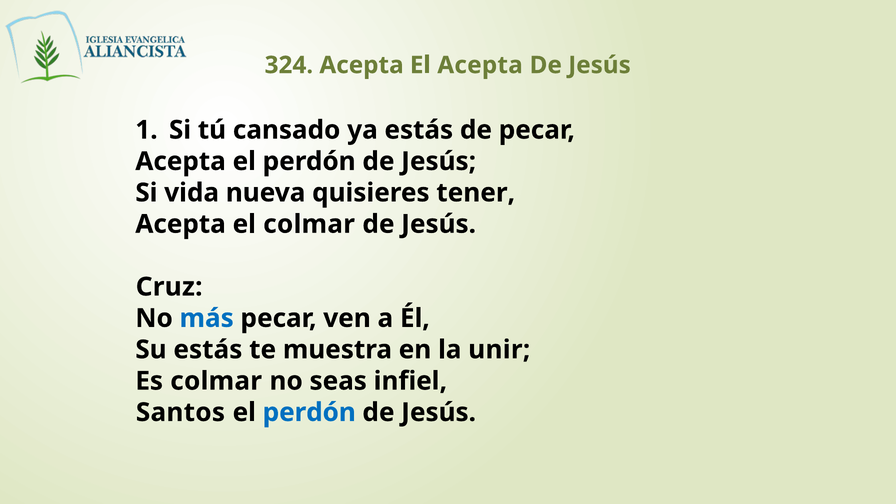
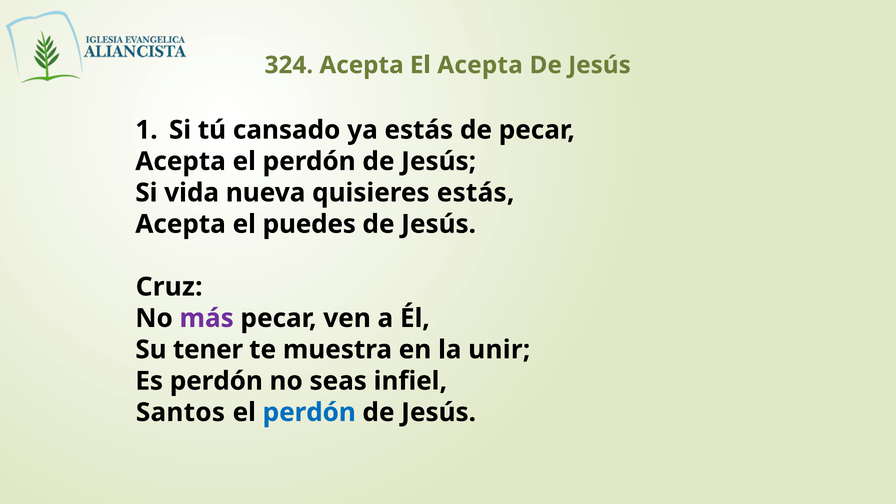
quisieres tener: tener -> estás
el colmar: colmar -> puedes
más colour: blue -> purple
Su estás: estás -> tener
Es colmar: colmar -> perdón
